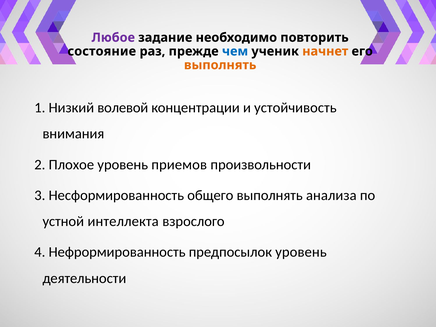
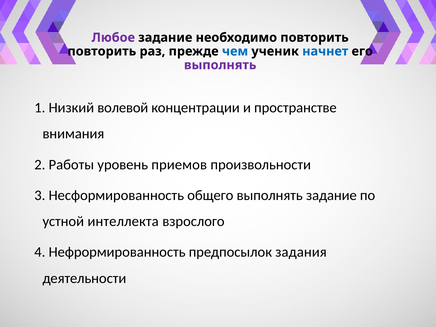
состояние at (102, 51): состояние -> повторить
начнет colour: orange -> blue
выполнять at (220, 65) colour: orange -> purple
устойчивость: устойчивость -> пространстве
Плохое: Плохое -> Работы
выполнять анализа: анализа -> задание
предпосылок уровень: уровень -> задания
